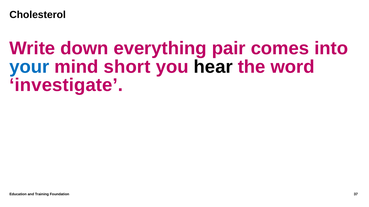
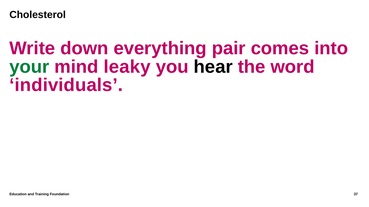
your colour: blue -> green
short: short -> leaky
investigate: investigate -> individuals
